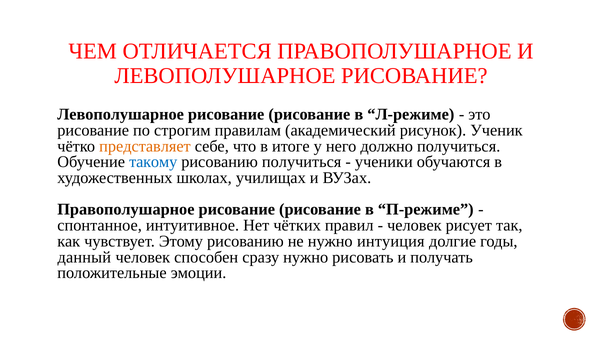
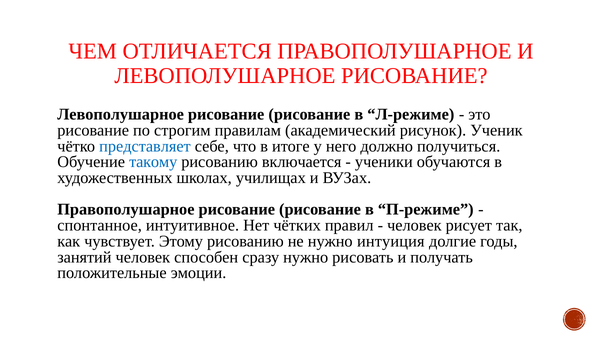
представляет colour: orange -> blue
рисованию получиться: получиться -> включается
данный: данный -> занятий
